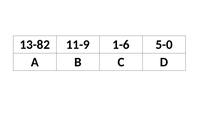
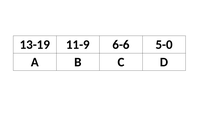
13-82: 13-82 -> 13-19
1-6: 1-6 -> 6-6
